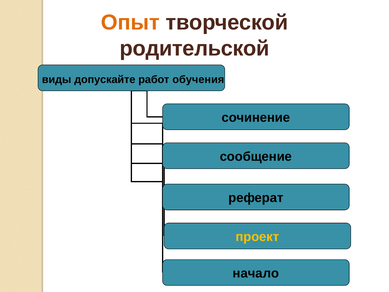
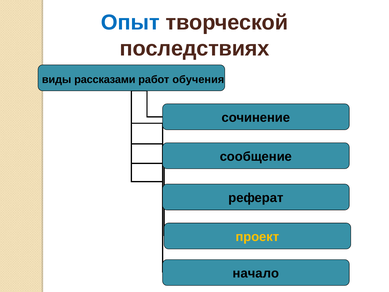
Опыт colour: orange -> blue
родительской: родительской -> последствиях
допускайте: допускайте -> рассказами
